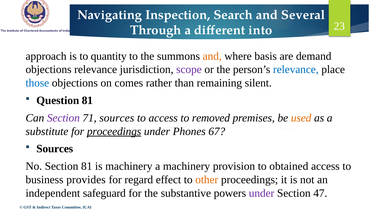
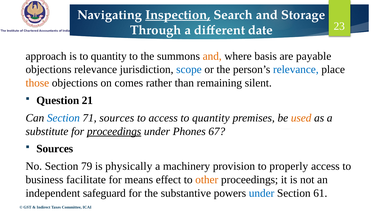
Inspection underline: none -> present
Several: Several -> Storage
into: into -> date
demand: demand -> payable
scope colour: purple -> blue
those colour: blue -> orange
Question 81: 81 -> 21
Section at (63, 118) colour: purple -> blue
access to removed: removed -> quantity
Section 81: 81 -> 79
is machinery: machinery -> physically
obtained: obtained -> properly
provides: provides -> facilitate
regard: regard -> means
under at (262, 193) colour: purple -> blue
47: 47 -> 61
